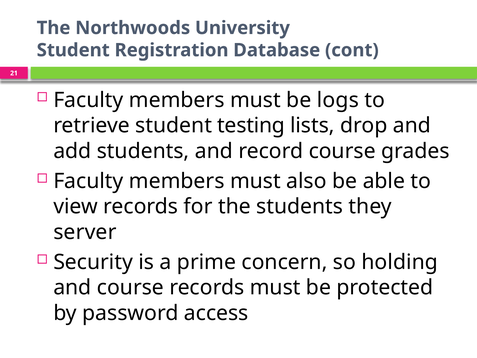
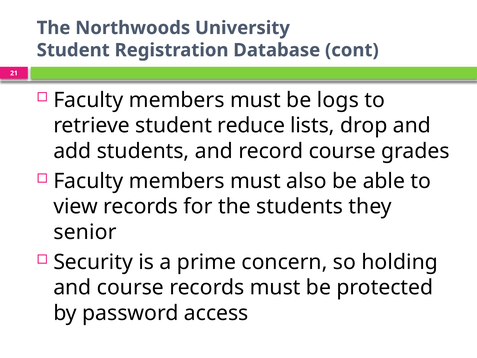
testing: testing -> reduce
server: server -> senior
